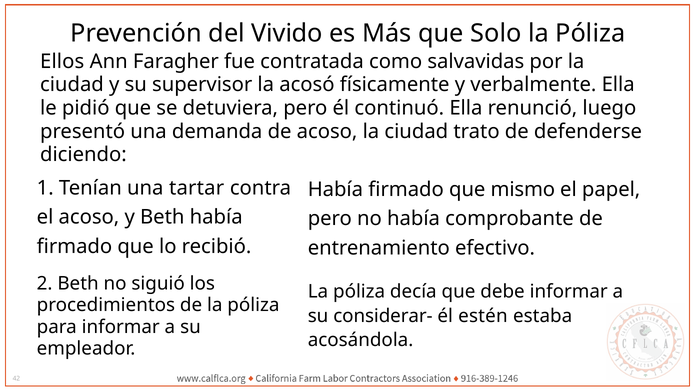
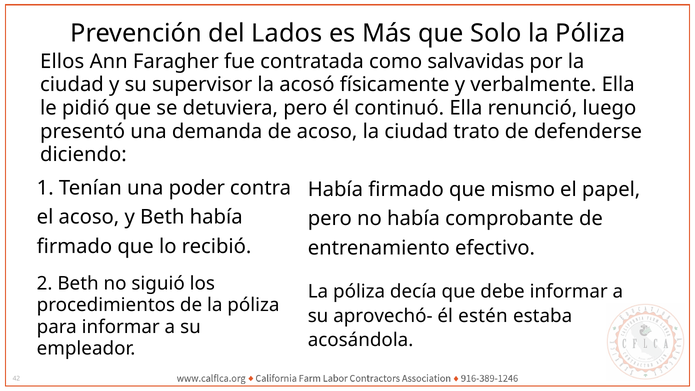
Vivido: Vivido -> Lados
tartar: tartar -> poder
considerar-: considerar- -> aprovechó-
